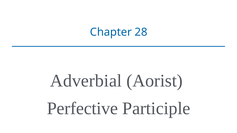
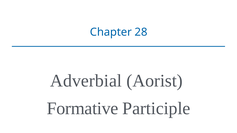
Perfective: Perfective -> Formative
